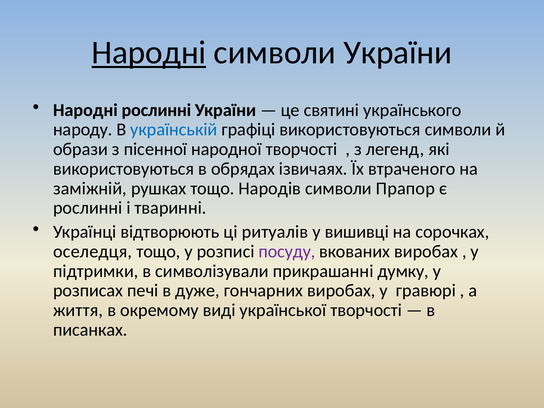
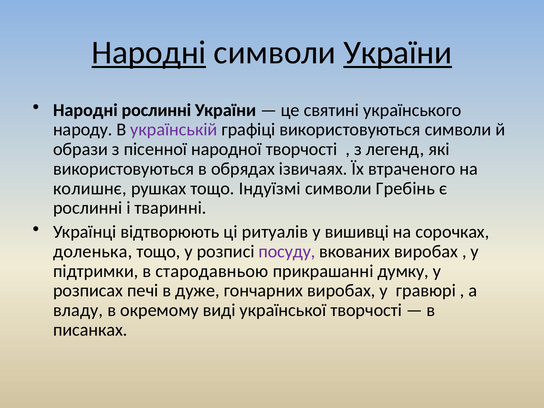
України at (398, 53) underline: none -> present
українській colour: blue -> purple
заміжній: заміжній -> колишнє
Народів: Народів -> Індуїзмі
Прапор: Прапор -> Гребінь
оселедця: оселедця -> доленька
символізували: символізували -> стародавньою
життя: життя -> владу
